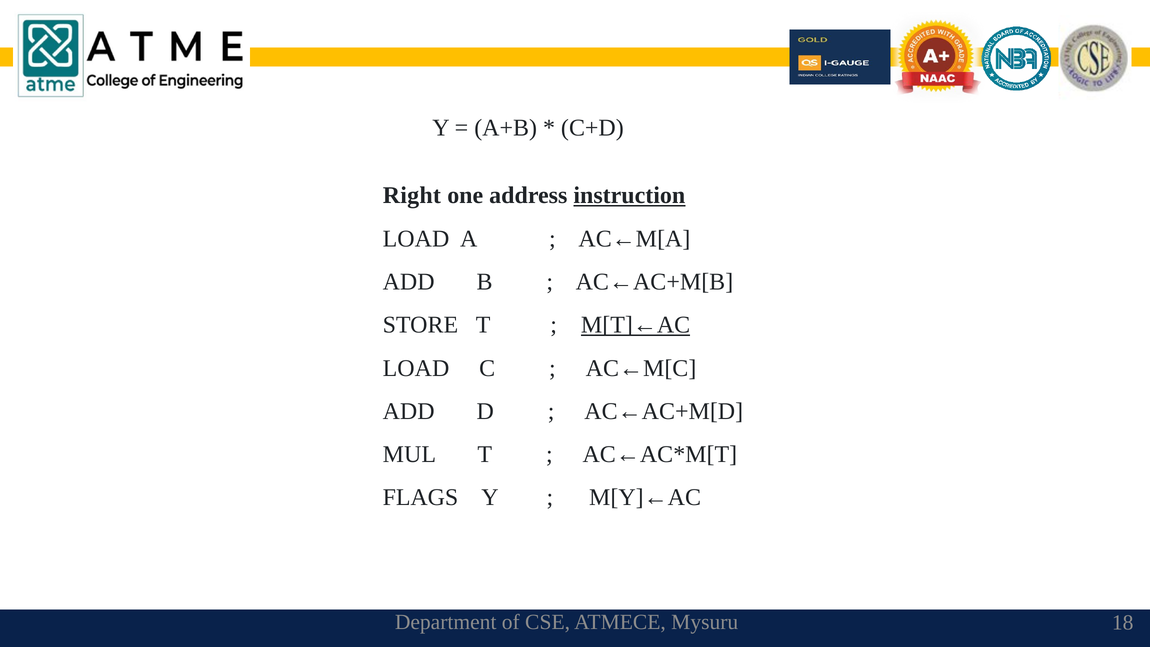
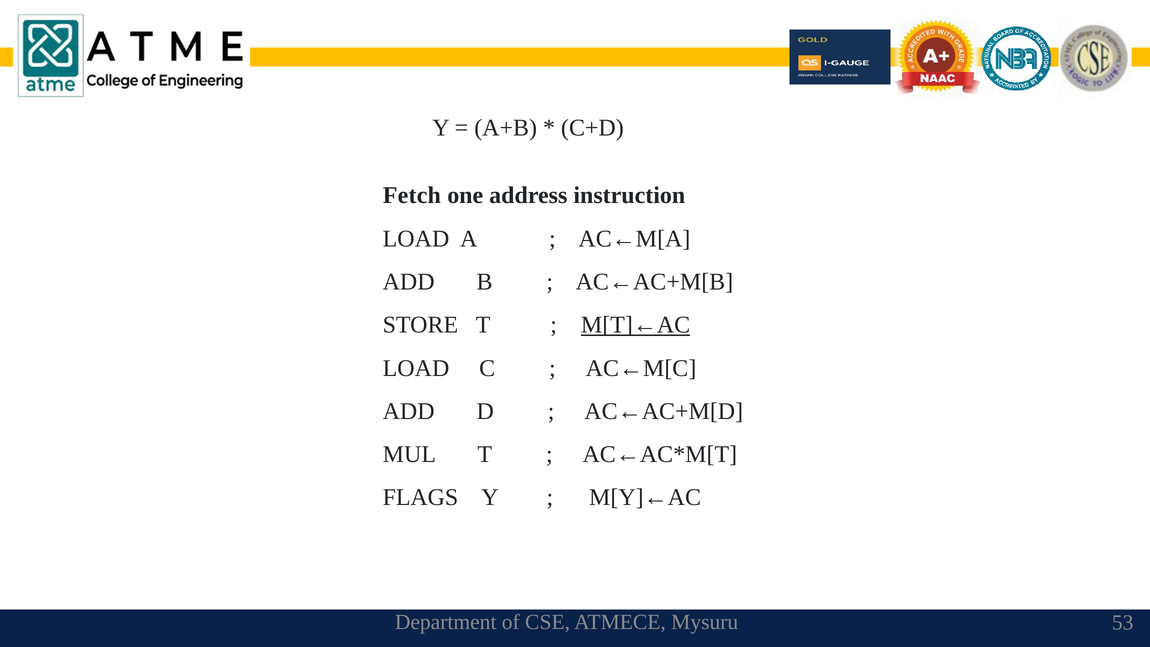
Right: Right -> Fetch
instruction underline: present -> none
18: 18 -> 53
